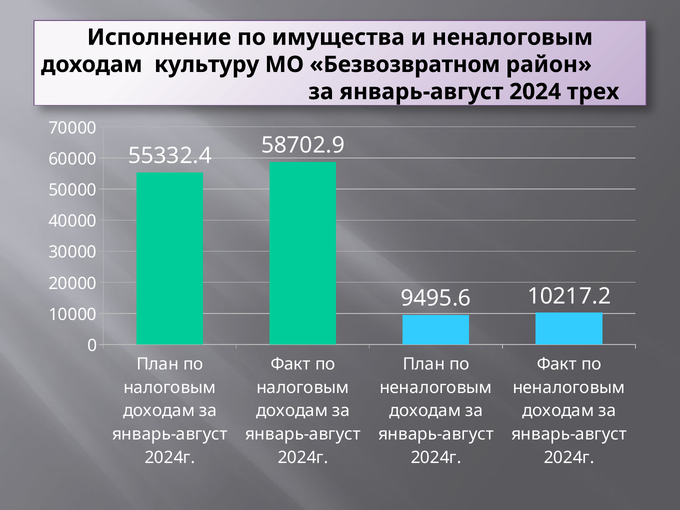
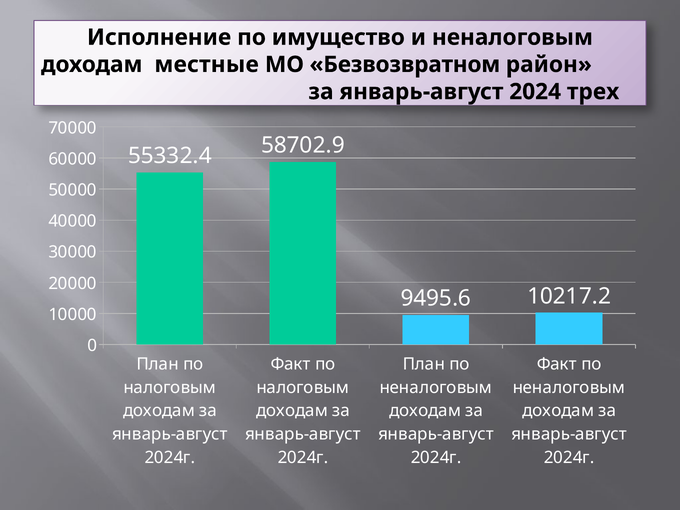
имущества: имущества -> имущество
культуру: культуру -> местные
